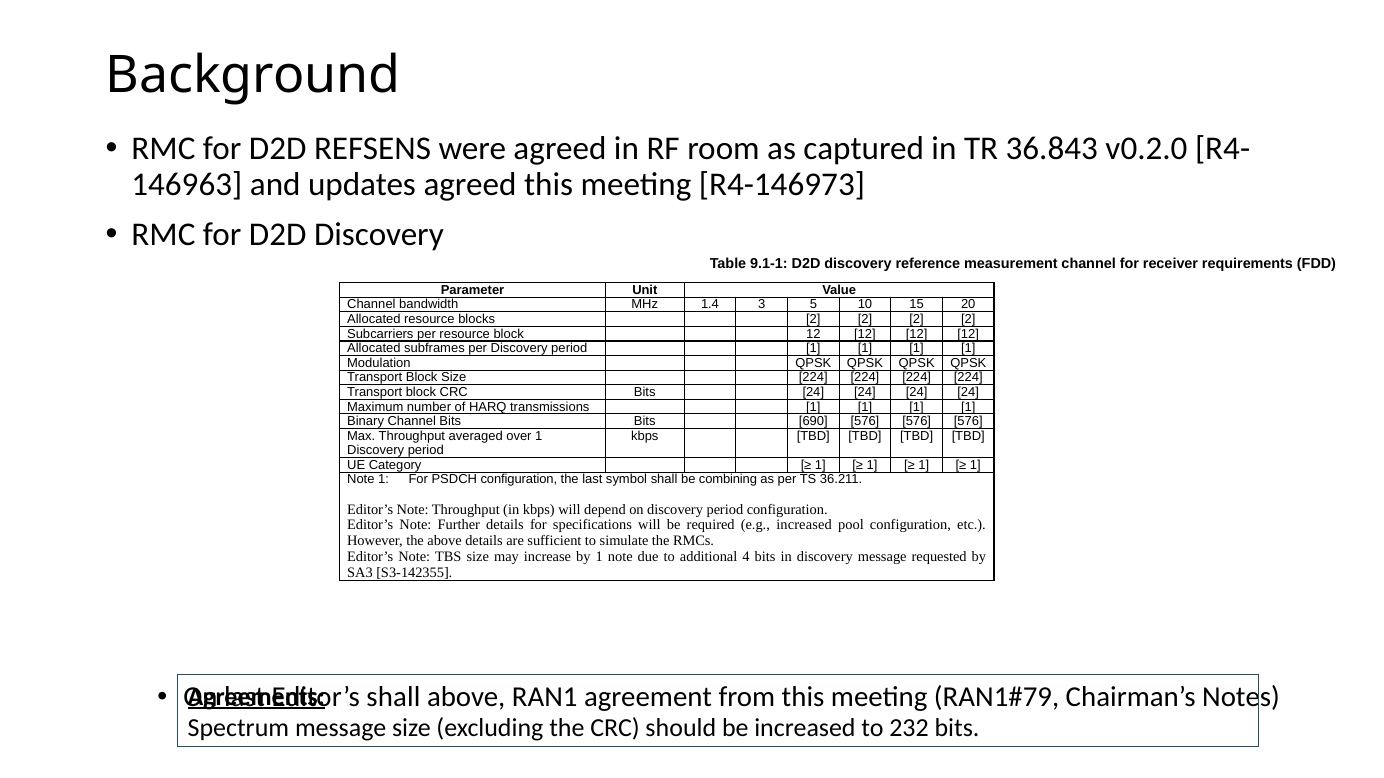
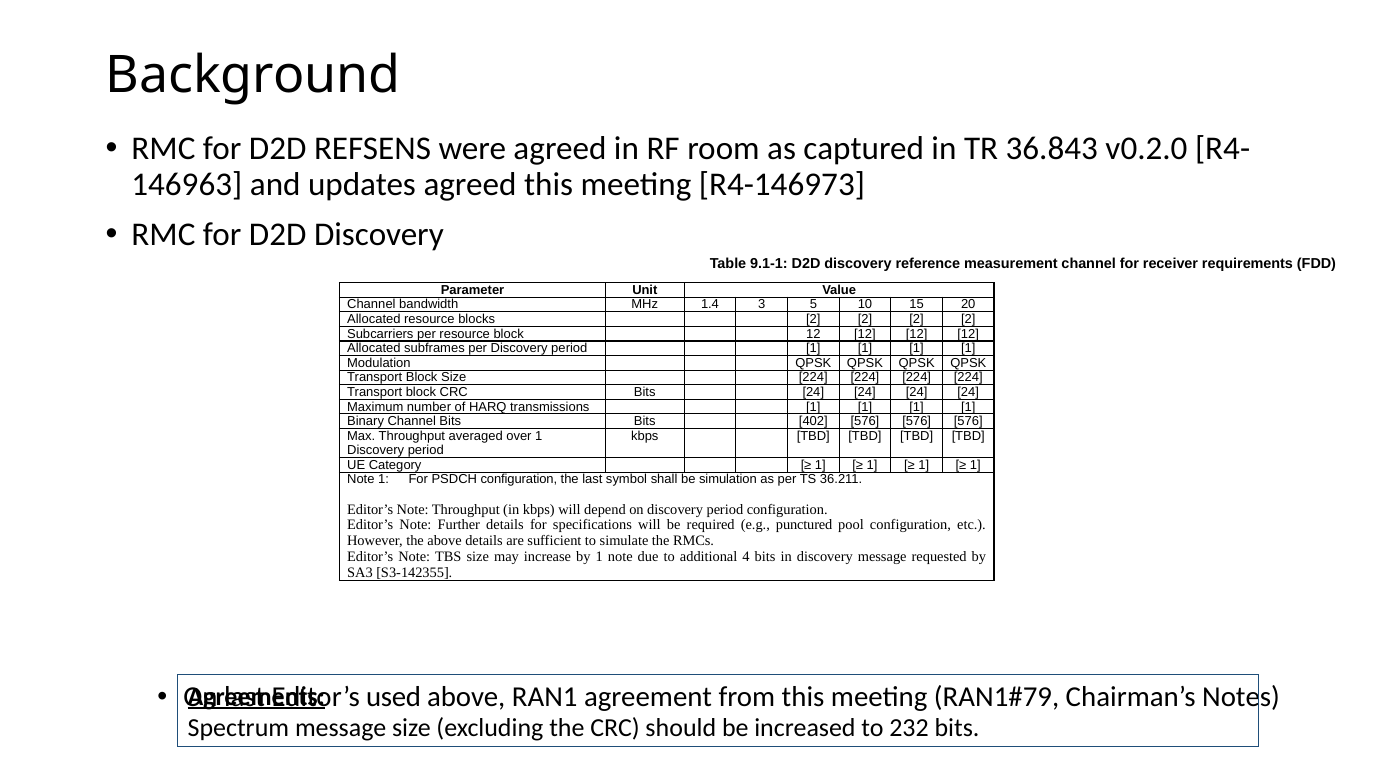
690: 690 -> 402
combining: combining -> simulation
e.g increased: increased -> punctured
shall at (393, 697): shall -> used
